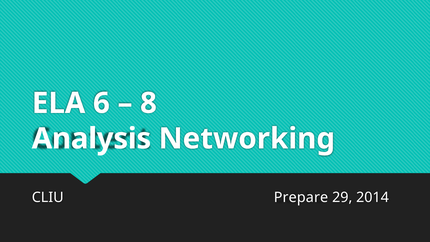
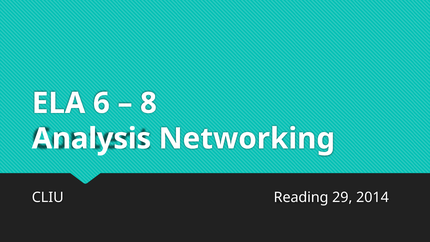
Prepare: Prepare -> Reading
